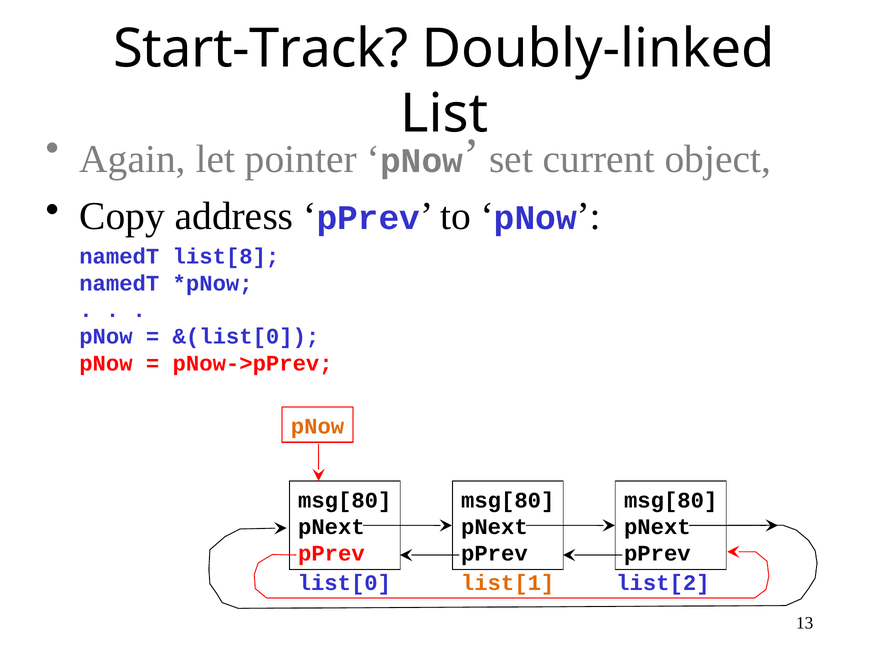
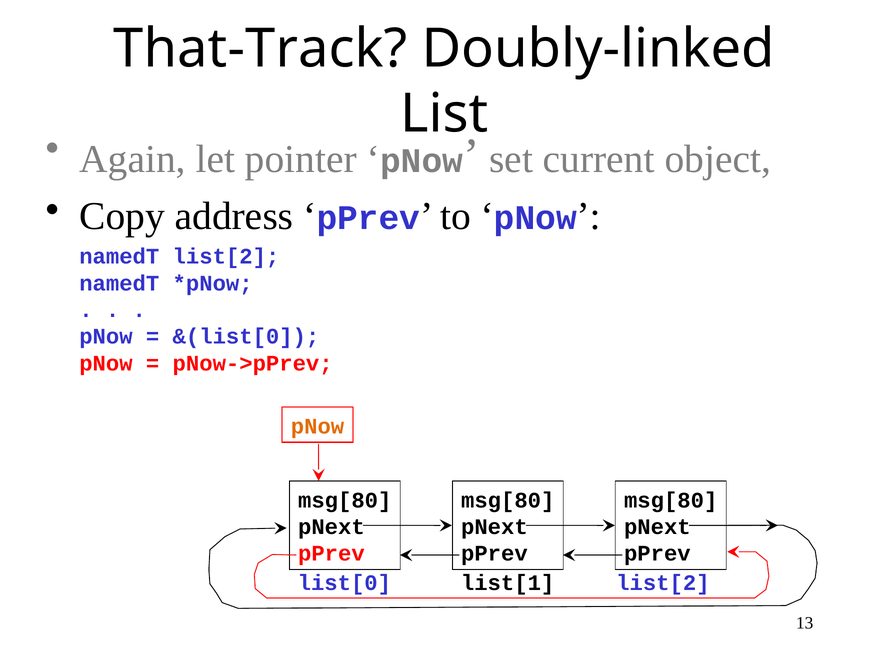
Start-Track: Start-Track -> That-Track
namedT list[8: list[8 -> list[2
list[1 colour: orange -> black
